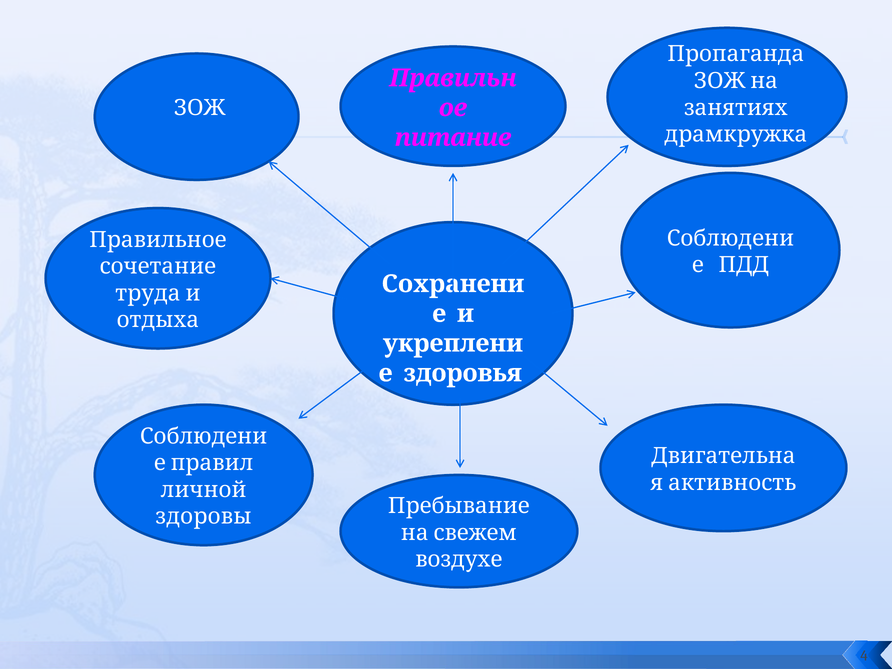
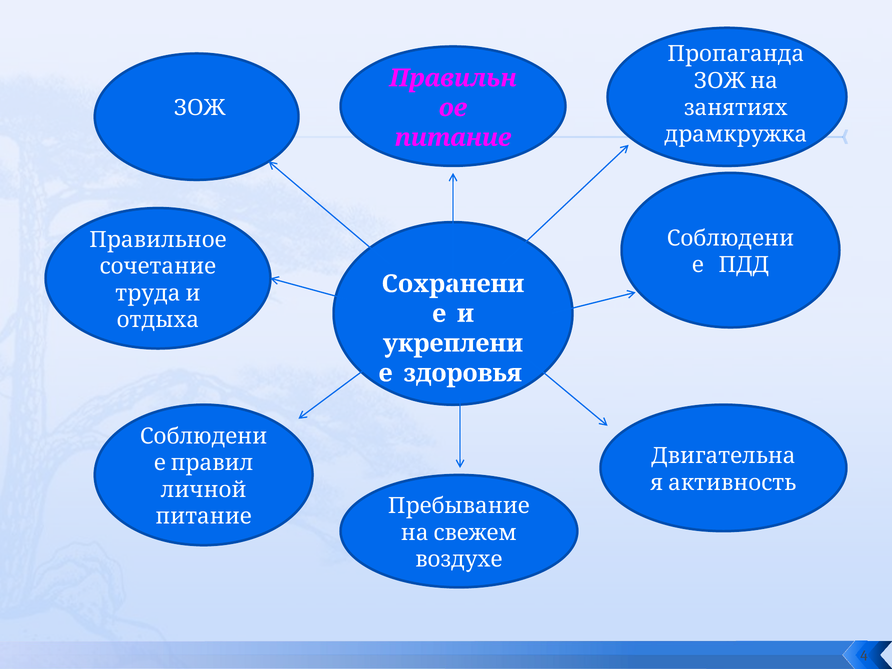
здоровы at (204, 517): здоровы -> питание
